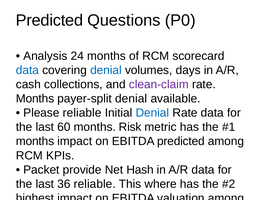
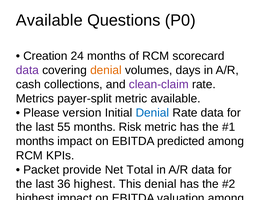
Predicted at (49, 20): Predicted -> Available
Analysis: Analysis -> Creation
data at (27, 70) colour: blue -> purple
denial at (106, 70) colour: blue -> orange
Months at (35, 98): Months -> Metrics
payer-split denial: denial -> metric
Please reliable: reliable -> version
60: 60 -> 55
Hash: Hash -> Total
36 reliable: reliable -> highest
This where: where -> denial
